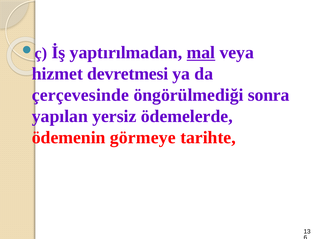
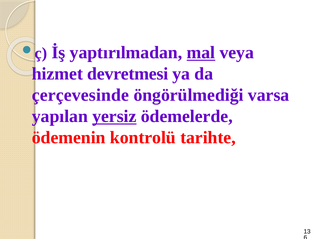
sonra: sonra -> varsa
yersiz underline: none -> present
görmeye: görmeye -> kontrolü
